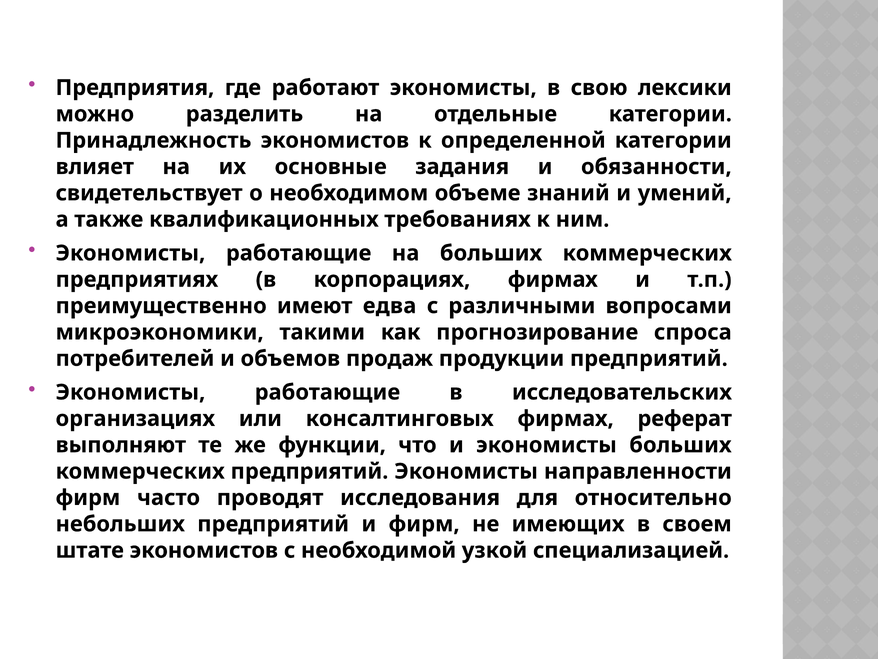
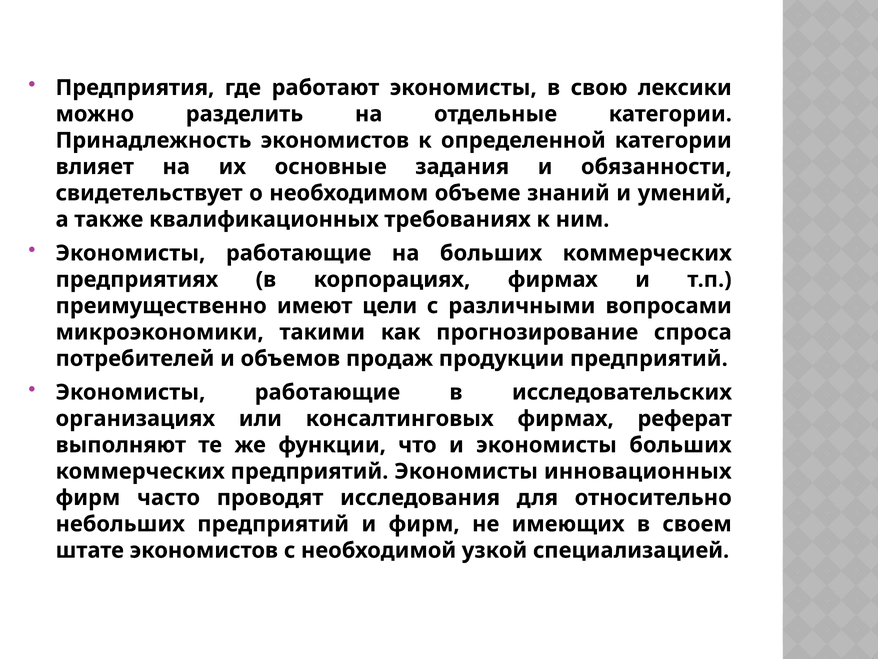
едва: едва -> цели
направленности: направленности -> инновационных
